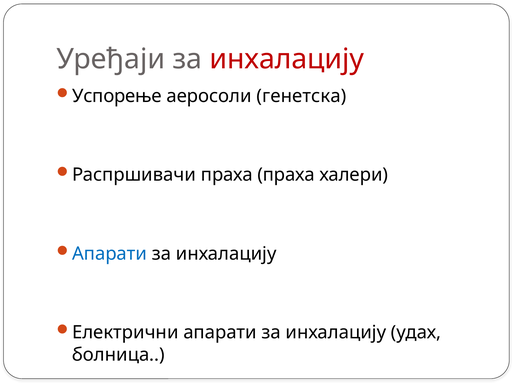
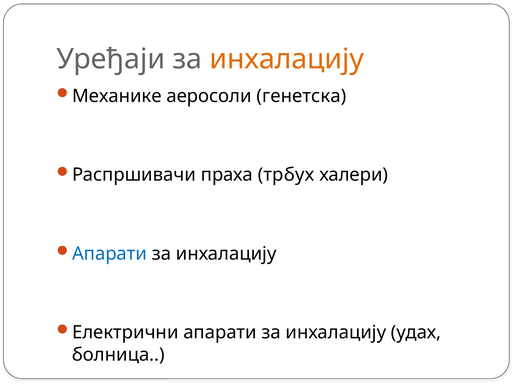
инхалацију at (287, 59) colour: red -> orange
Успорење: Успорење -> Механике
праха праха: праха -> трбух
